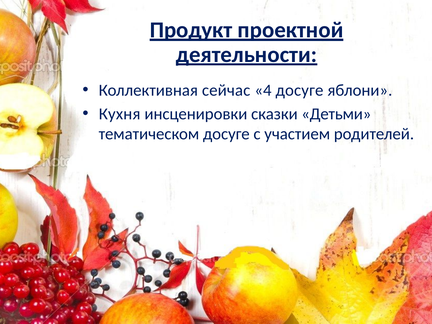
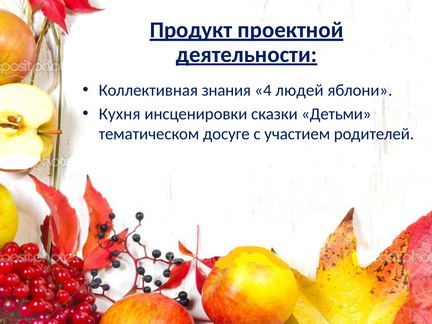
сейчас: сейчас -> знания
4 досуге: досуге -> людей
